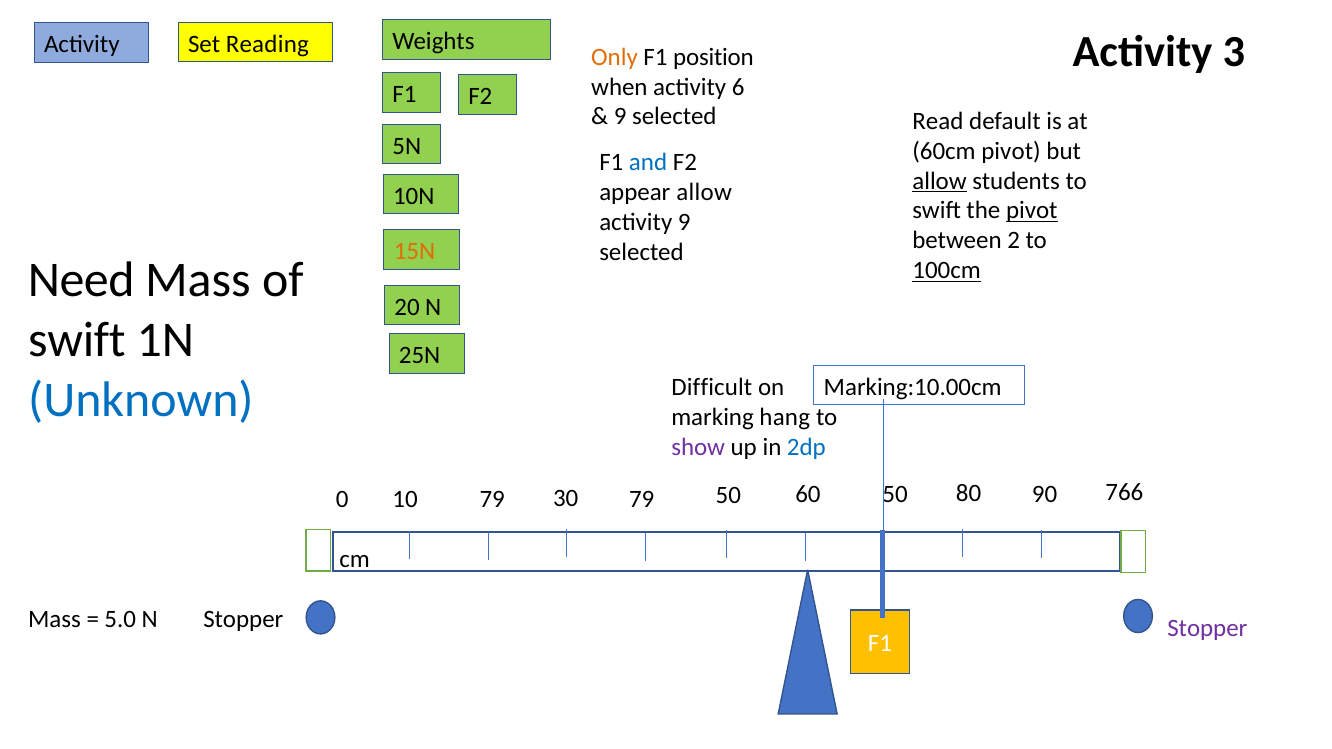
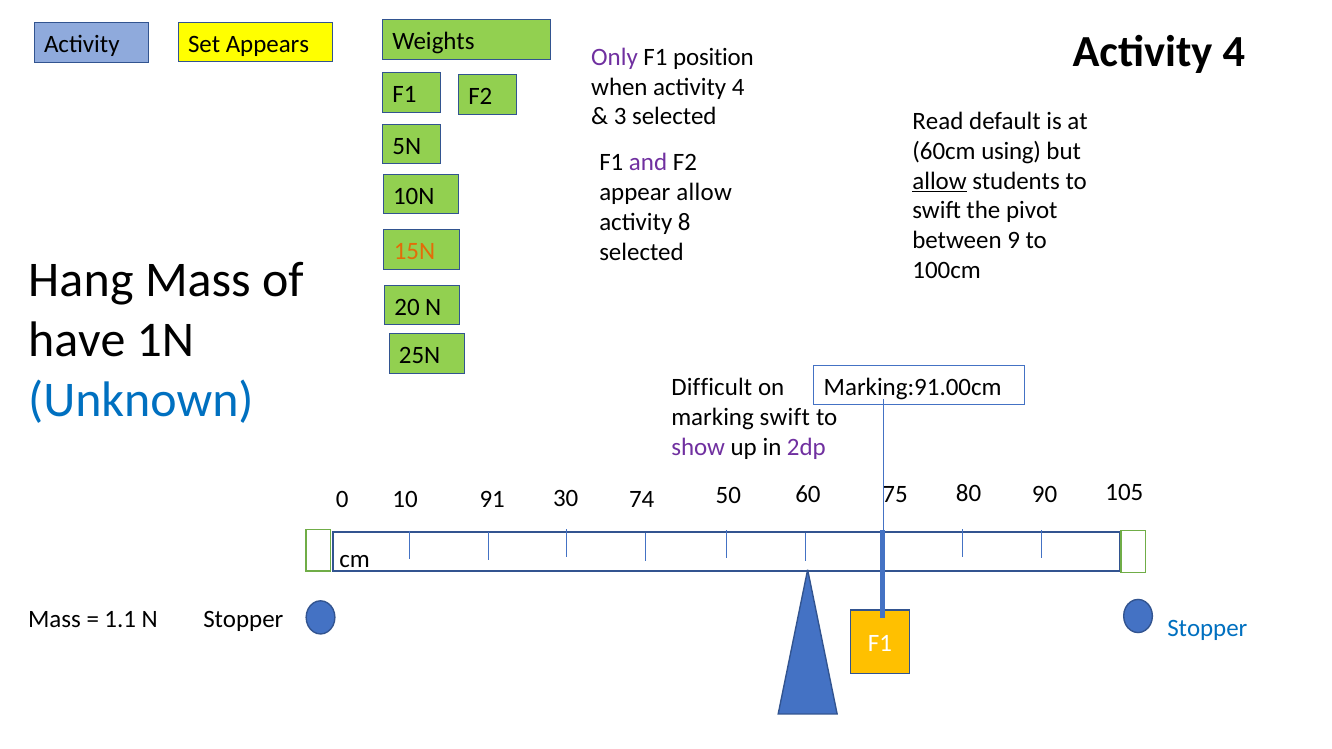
Reading: Reading -> Appears
3 at (1234, 52): 3 -> 4
Only colour: orange -> purple
when activity 6: 6 -> 4
9 at (620, 117): 9 -> 3
60cm pivot: pivot -> using
and colour: blue -> purple
pivot at (1032, 211) underline: present -> none
activity 9: 9 -> 8
2: 2 -> 9
Need: Need -> Hang
100cm underline: present -> none
swift at (77, 340): swift -> have
Marking:10.00cm: Marking:10.00cm -> Marking:91.00cm
marking hang: hang -> swift
2dp colour: blue -> purple
10 79: 79 -> 91
30 79: 79 -> 74
60 50: 50 -> 75
766: 766 -> 105
5.0: 5.0 -> 1.1
Stopper at (1207, 629) colour: purple -> blue
